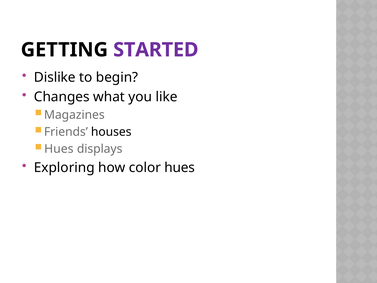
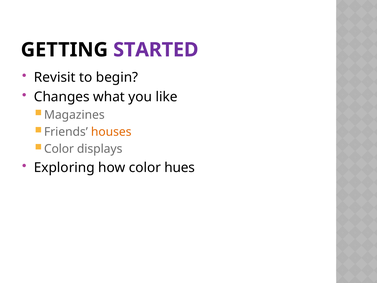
Dislike: Dislike -> Revisit
houses colour: black -> orange
Hues at (59, 149): Hues -> Color
